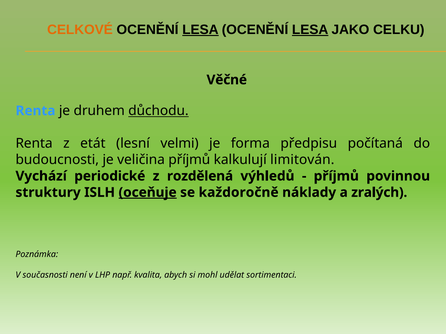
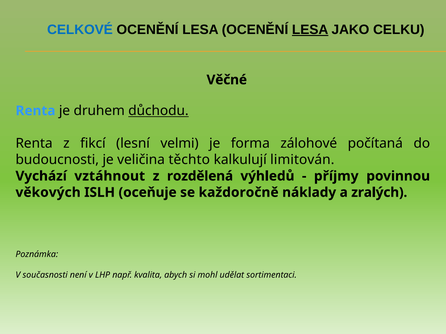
CELKOVÉ colour: orange -> blue
LESA at (200, 30) underline: present -> none
etát: etát -> fikcí
předpisu: předpisu -> zálohové
veličina příjmů: příjmů -> těchto
periodické: periodické -> vztáhnout
příjmů at (336, 176): příjmů -> příjmy
struktury: struktury -> věkových
oceňuje underline: present -> none
